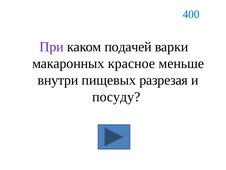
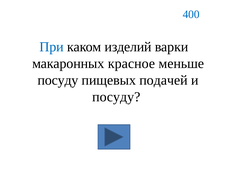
При colour: purple -> blue
подачей: подачей -> изделий
внутри at (58, 80): внутри -> посуду
разрезая: разрезая -> подачей
